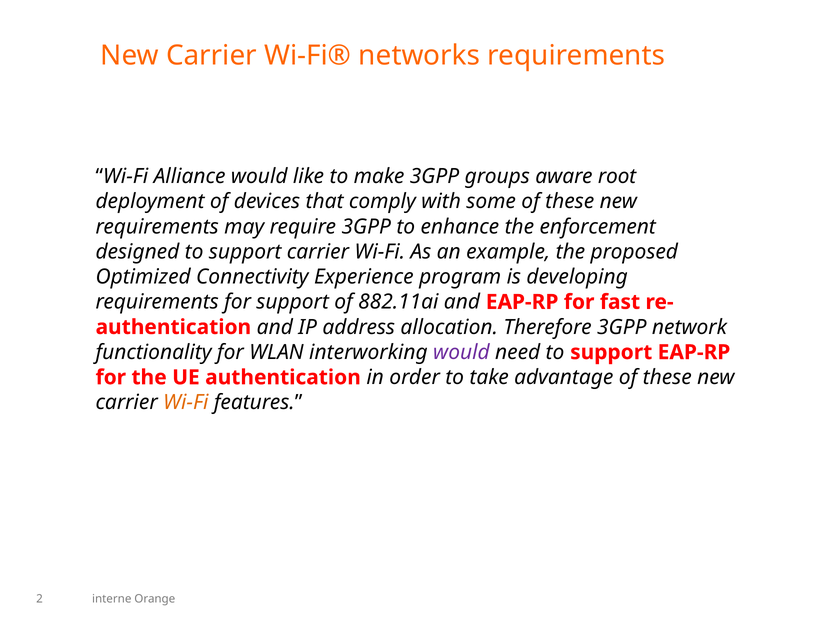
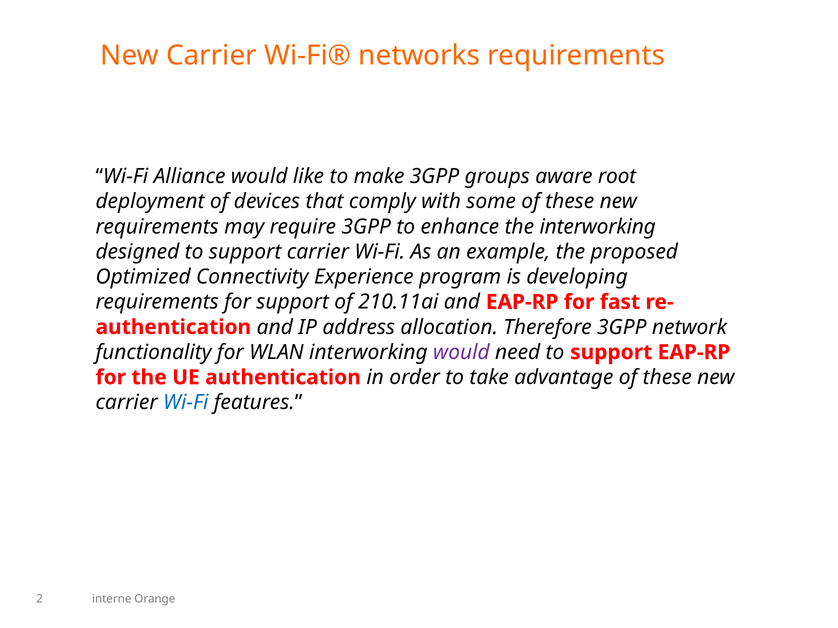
the enforcement: enforcement -> interworking
882.11ai: 882.11ai -> 210.11ai
Wi-Fi at (186, 403) colour: orange -> blue
